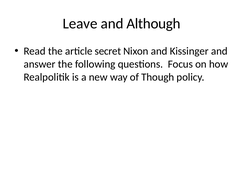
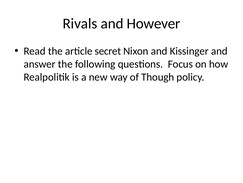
Leave: Leave -> Rivals
Although: Although -> However
